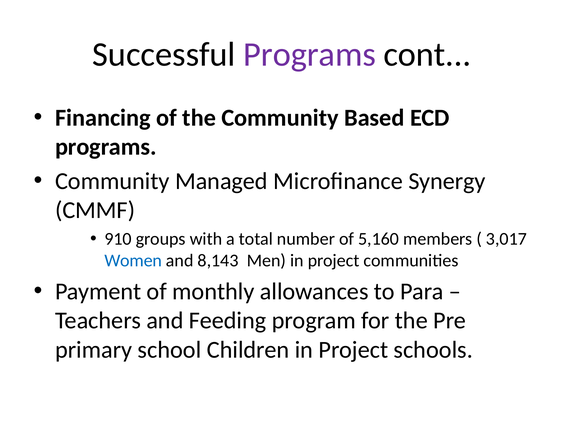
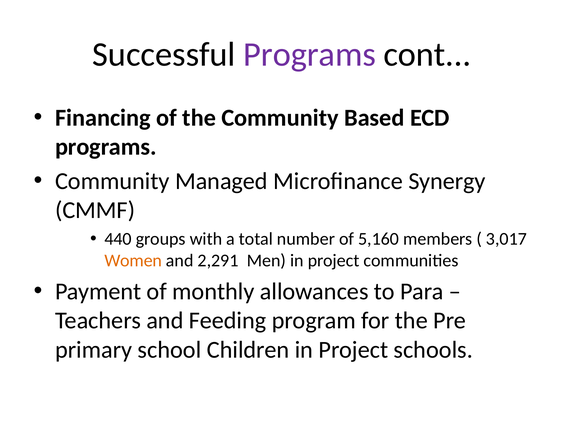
910: 910 -> 440
Women colour: blue -> orange
8,143: 8,143 -> 2,291
